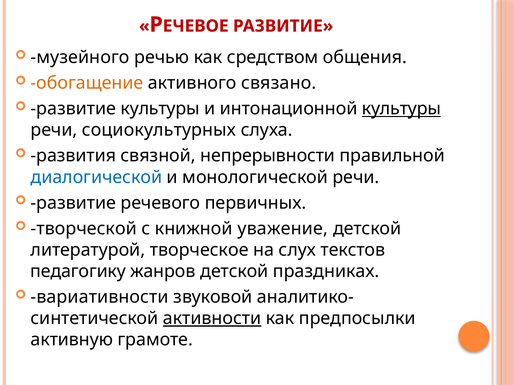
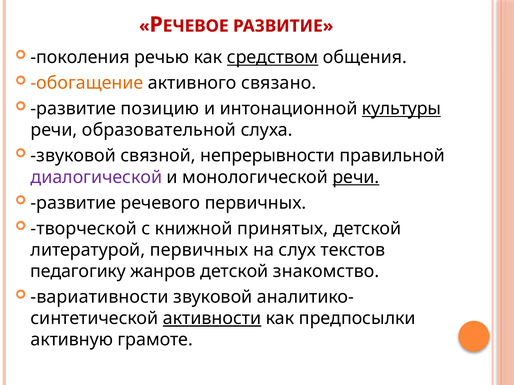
музейного: музейного -> поколения
средством underline: none -> present
развитие культуры: культуры -> позицию
социокультурных: социокультурных -> образовательной
развития at (73, 156): развития -> звуковой
диалогической colour: blue -> purple
речи at (356, 177) underline: none -> present
уважение: уважение -> принятых
литературой творческое: творческое -> первичных
праздниках: праздниках -> знакомство
